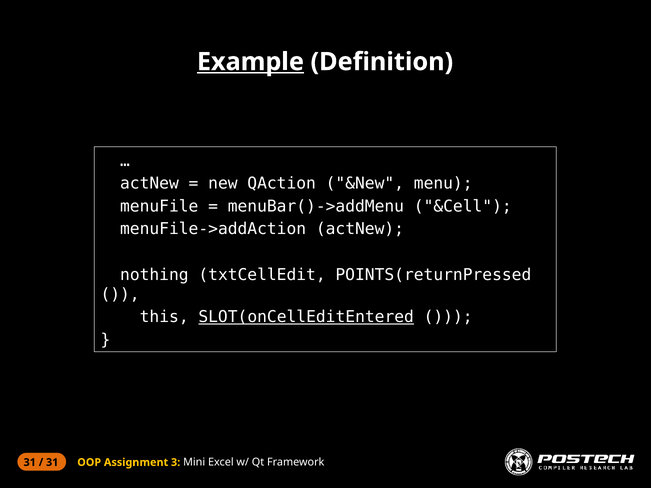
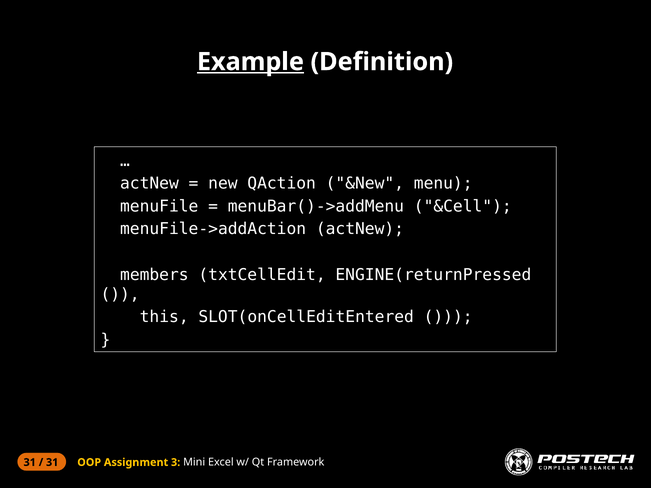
nothing: nothing -> members
POINTS(returnPressed: POINTS(returnPressed -> ENGINE(returnPressed
SLOT(onCellEditEntered underline: present -> none
